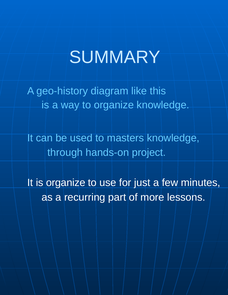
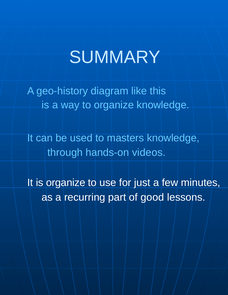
project: project -> videos
more: more -> good
